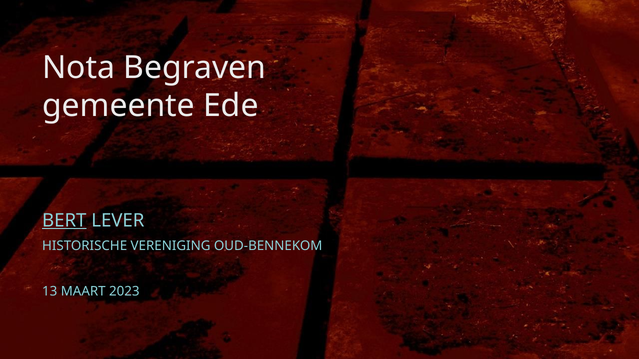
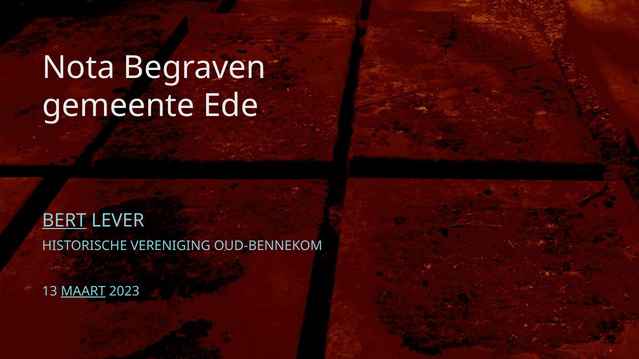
MAART underline: none -> present
